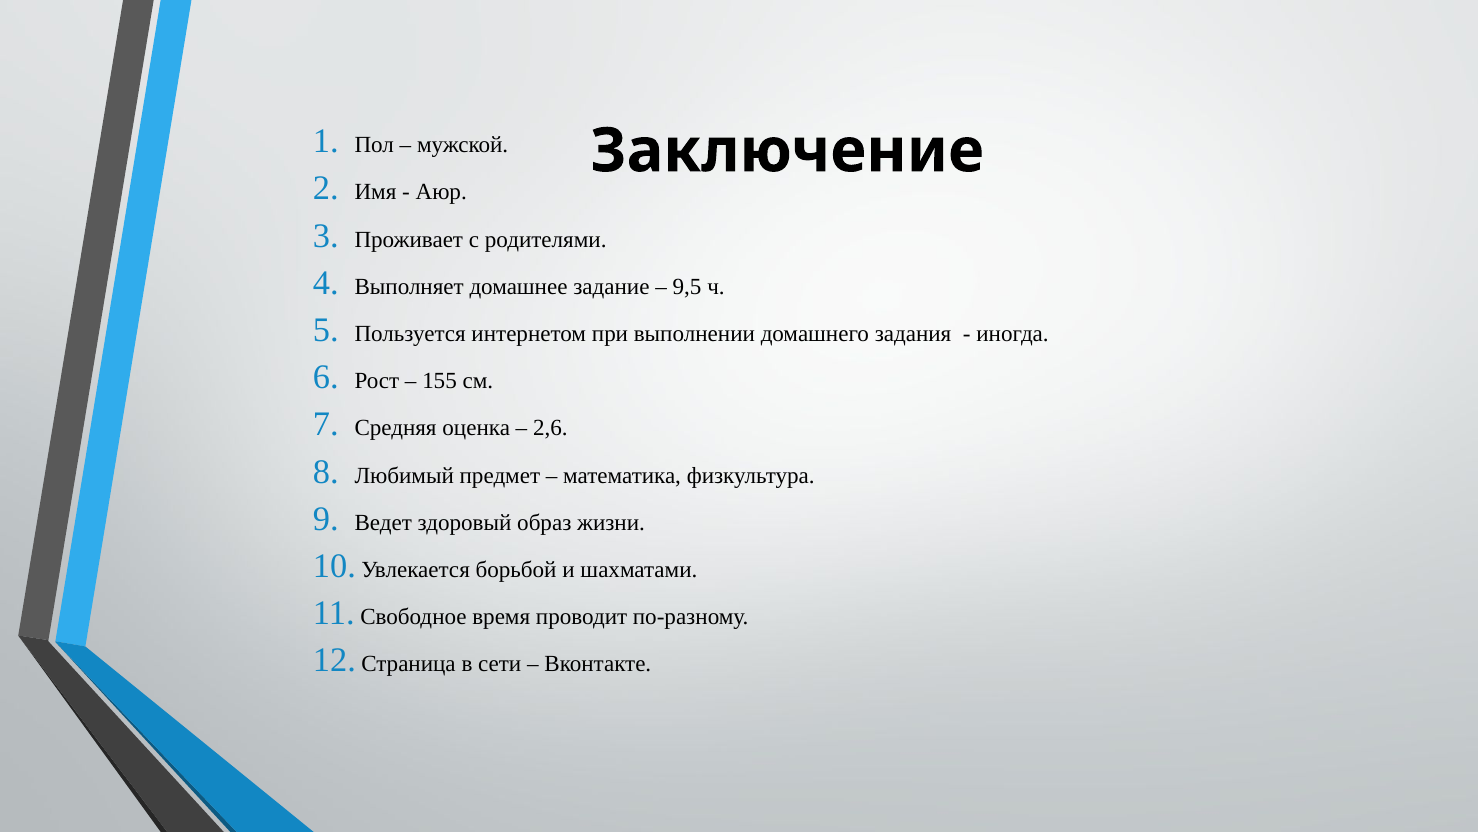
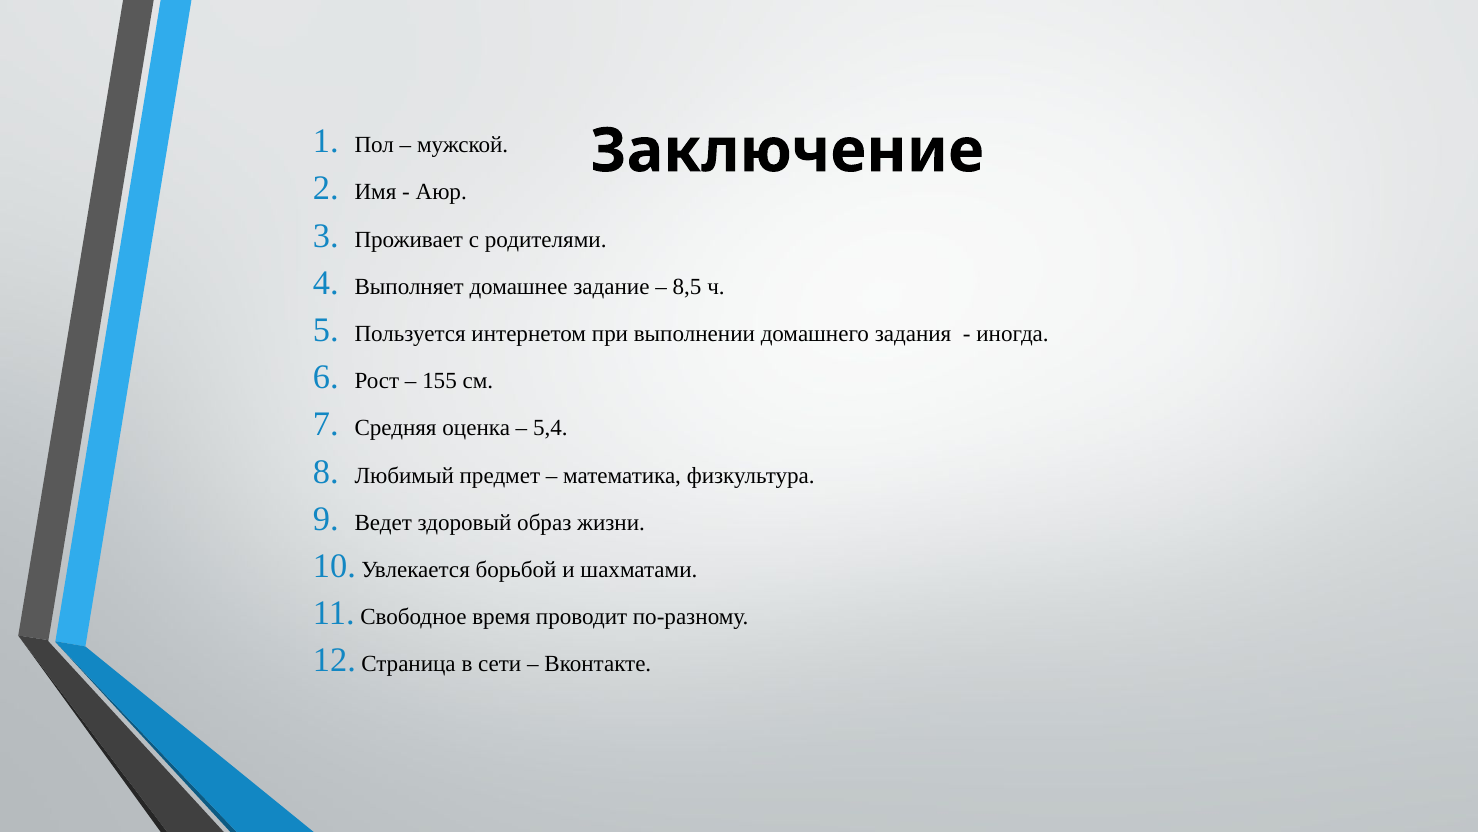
9,5: 9,5 -> 8,5
2,6: 2,6 -> 5,4
